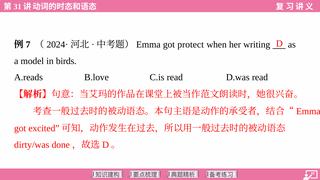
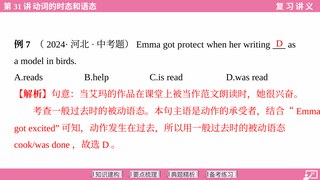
B.love: B.love -> B.help
dirty/was: dirty/was -> cook/was
